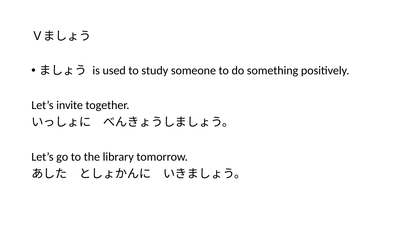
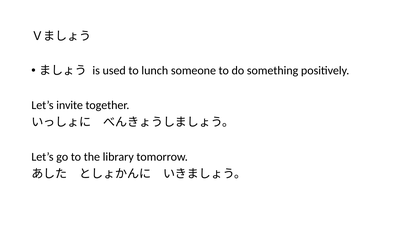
study: study -> lunch
